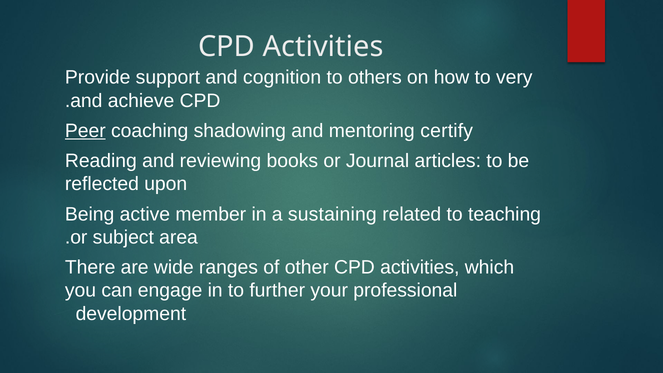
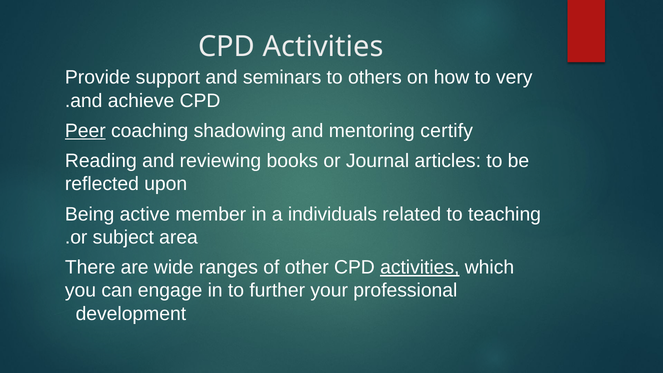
cognition: cognition -> seminars
sustaining: sustaining -> individuals
activities at (420, 267) underline: none -> present
